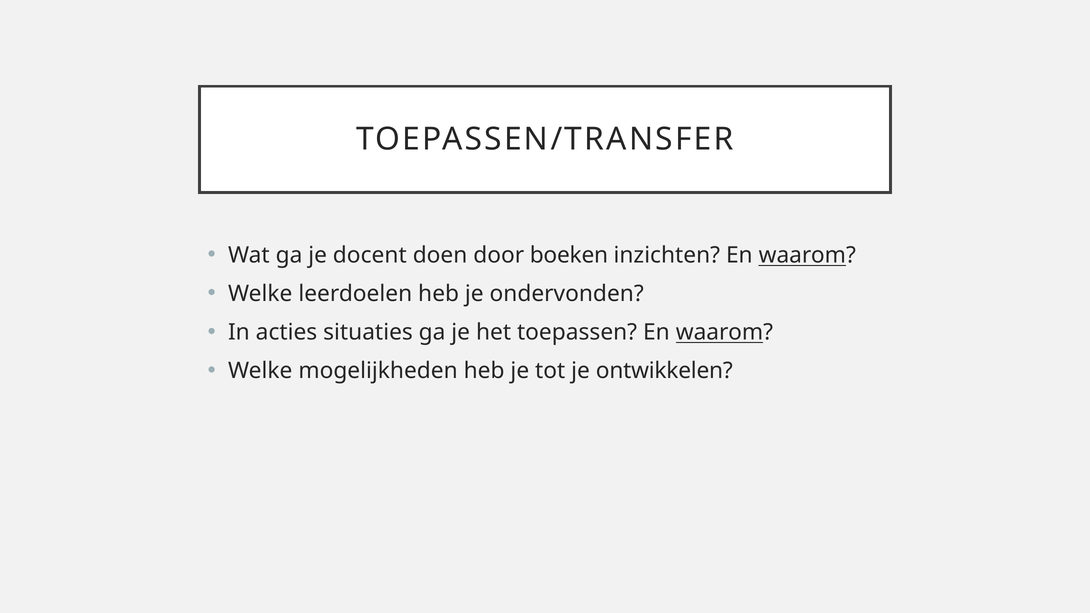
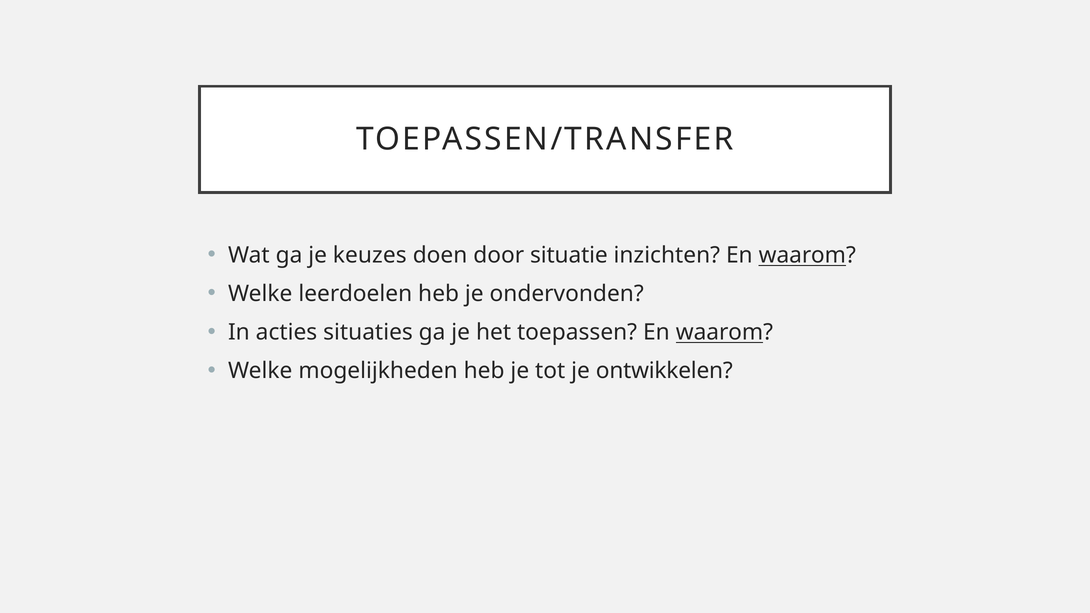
docent: docent -> keuzes
boeken: boeken -> situatie
